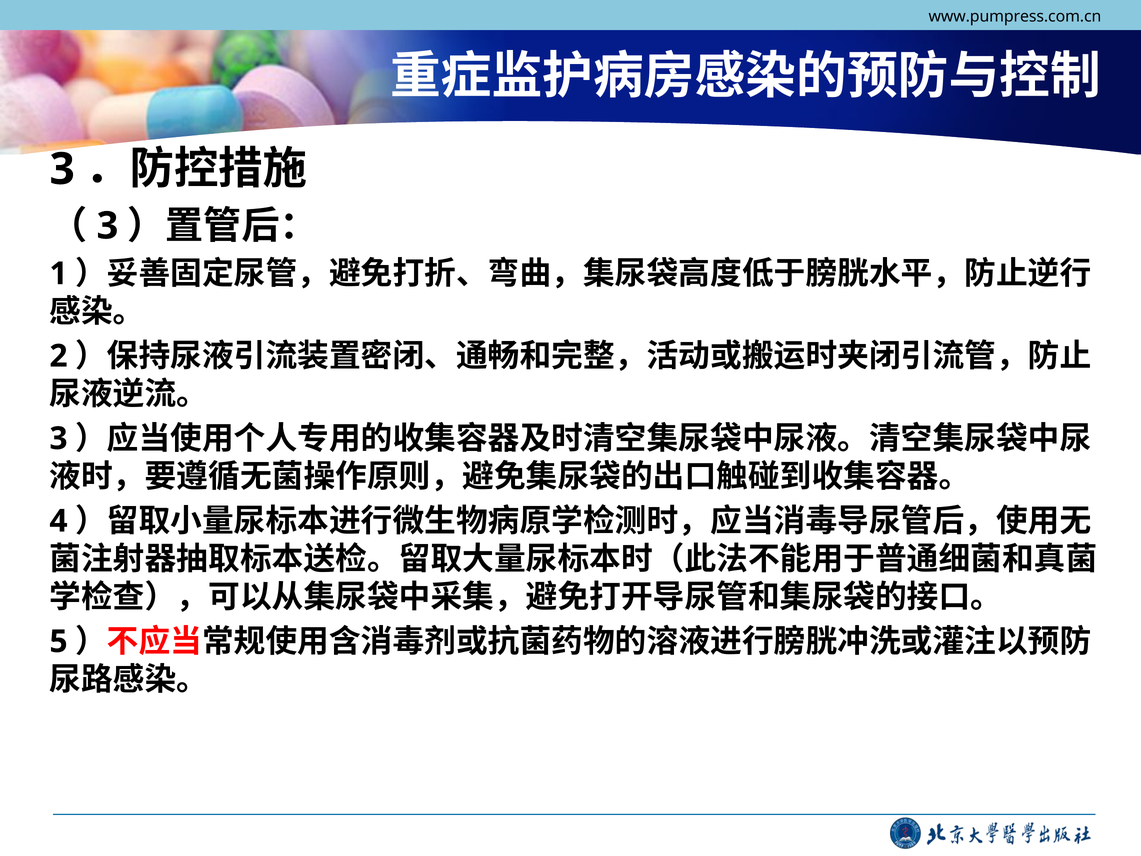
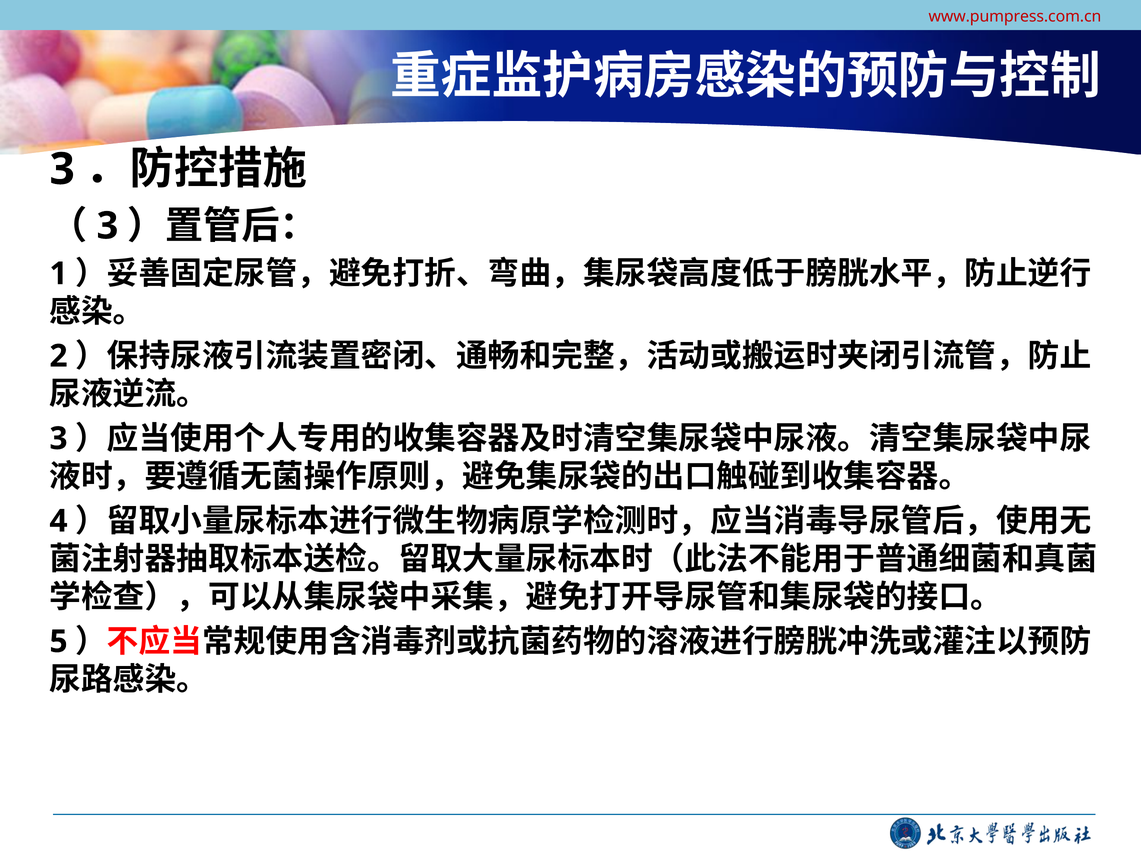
www.pumpress.com.cn colour: black -> red
